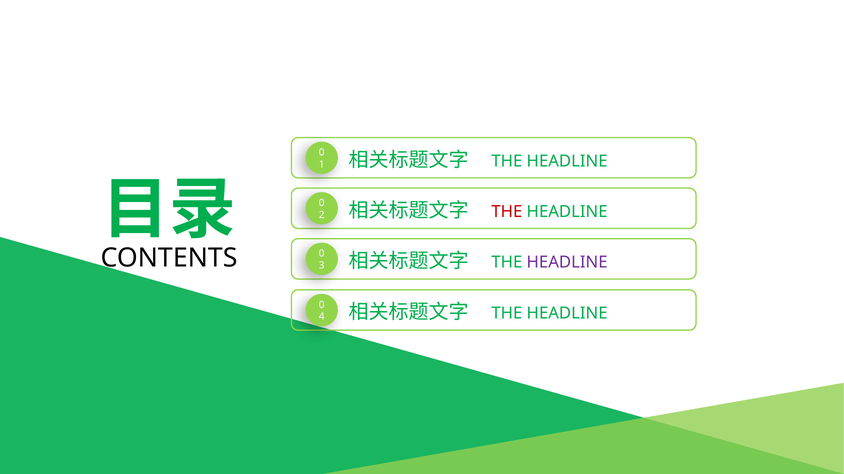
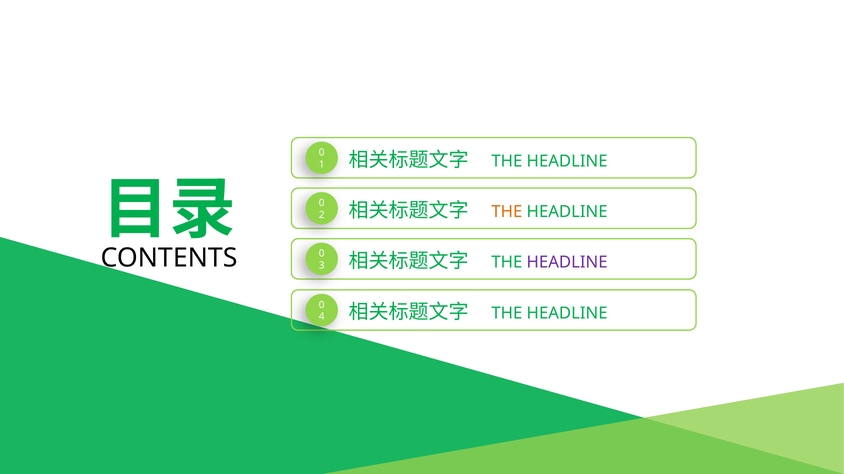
THE at (507, 212) colour: red -> orange
